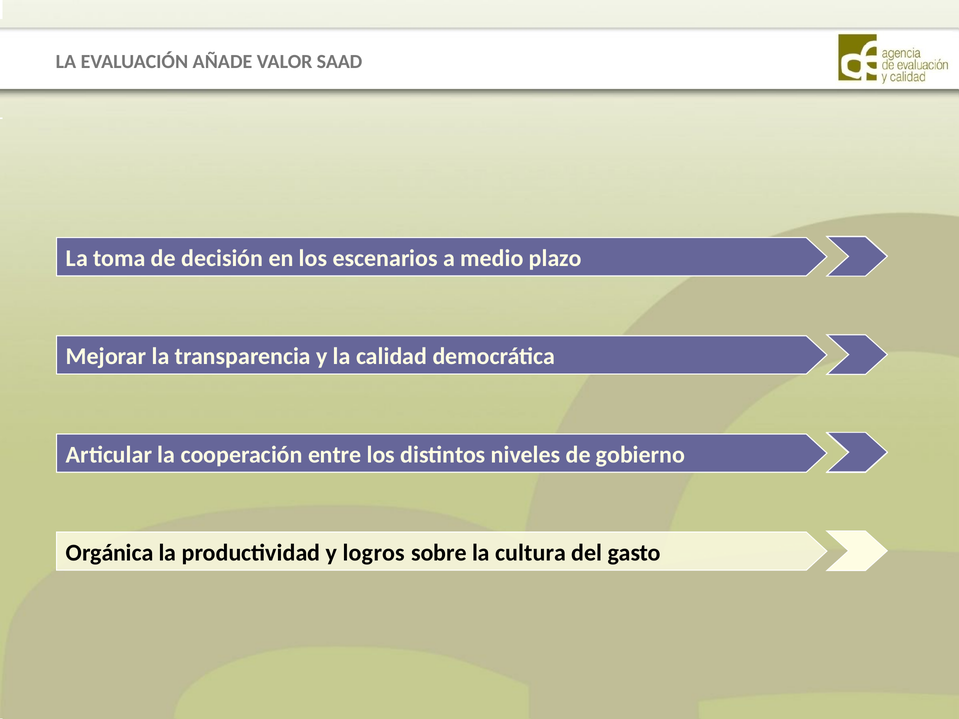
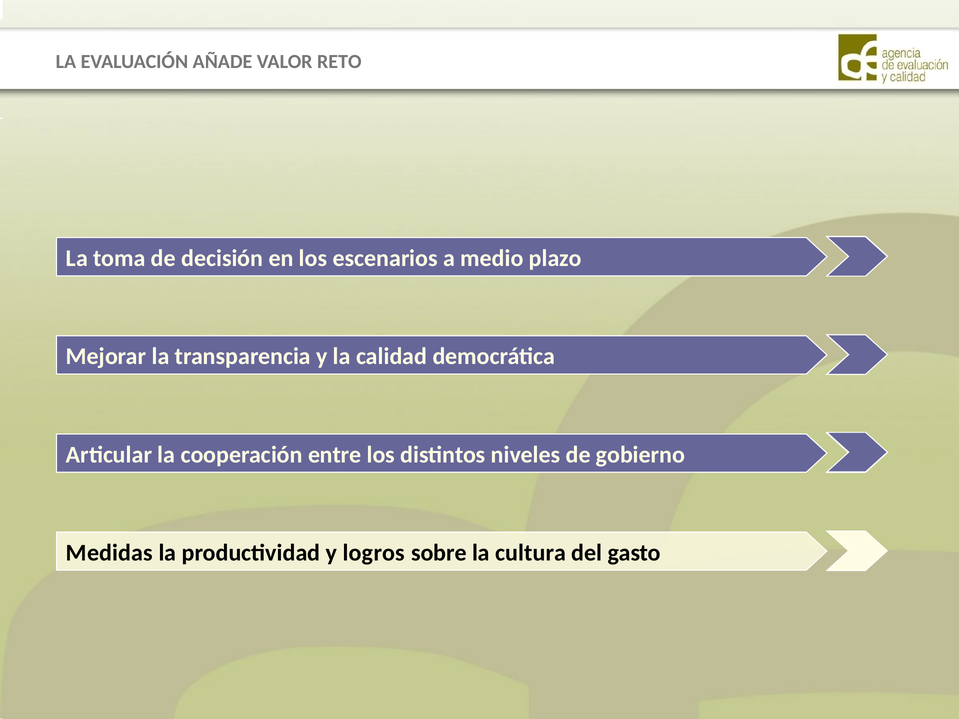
SAAD: SAAD -> RETO
Orgánica: Orgánica -> Medidas
